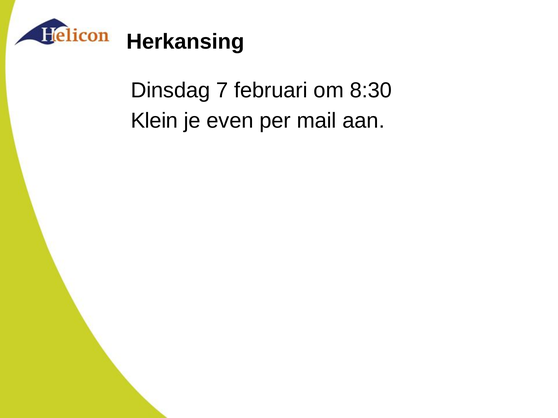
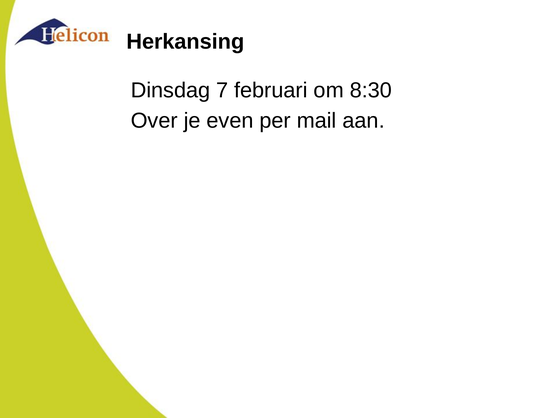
Klein: Klein -> Over
